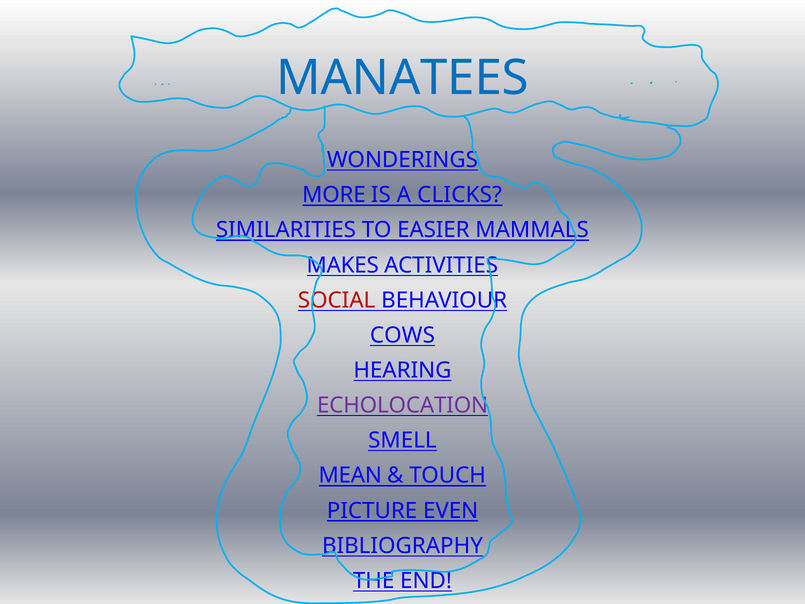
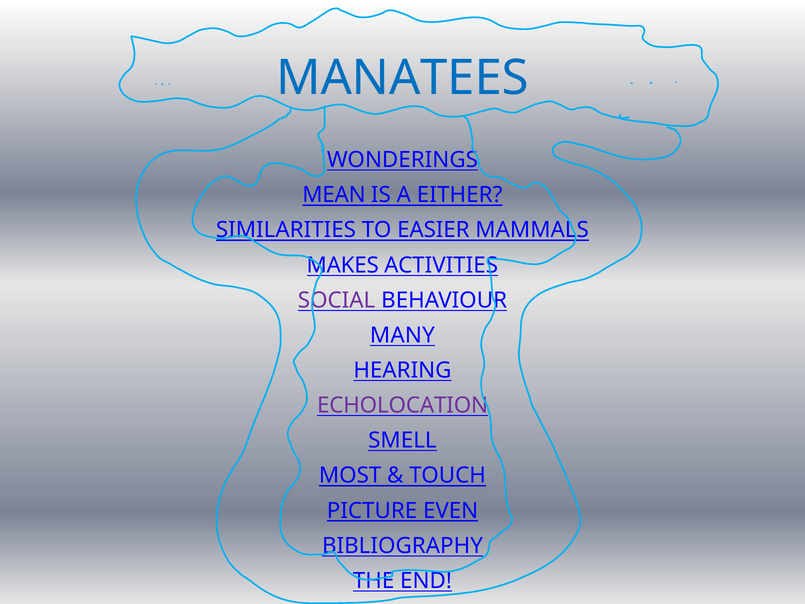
MORE: MORE -> MEAN
CLICKS: CLICKS -> EITHER
SOCIAL colour: red -> purple
COWS: COWS -> MANY
MEAN: MEAN -> MOST
